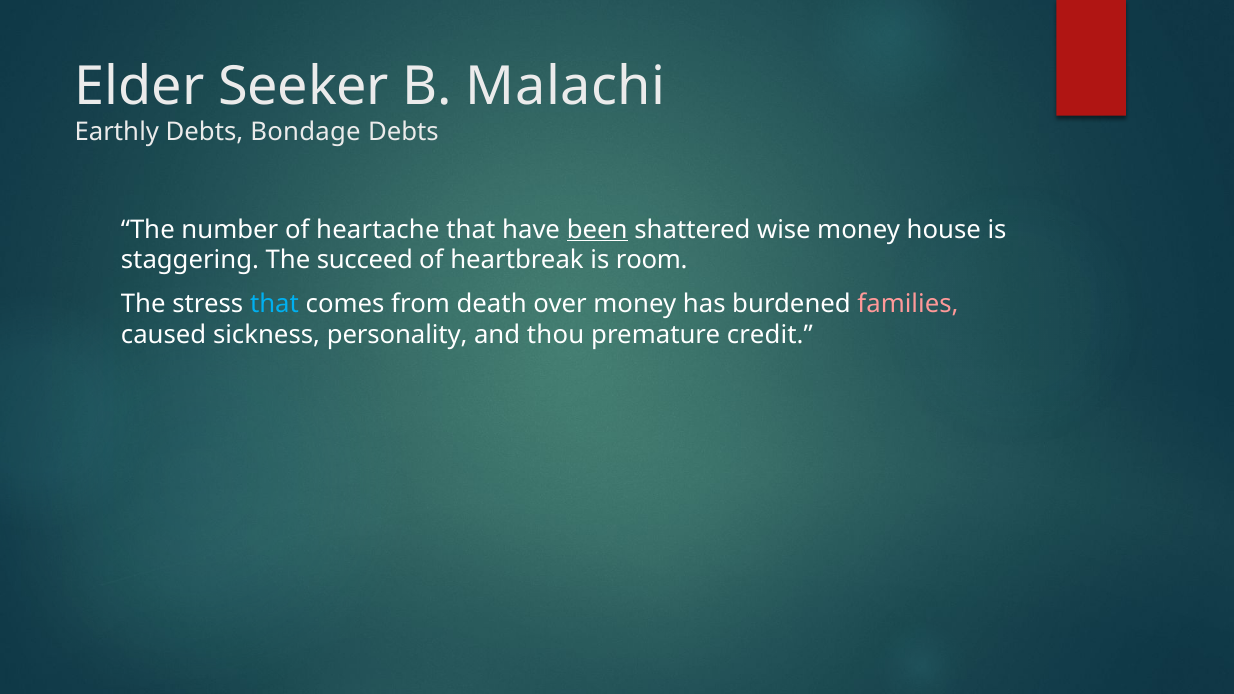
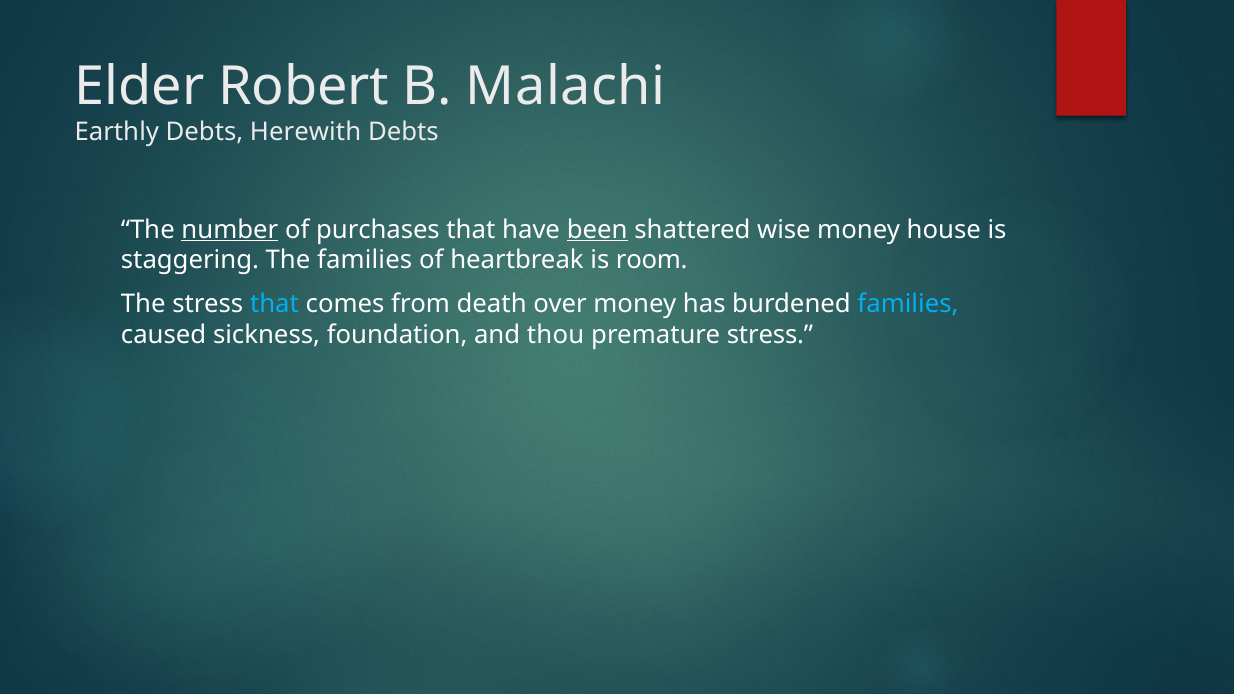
Seeker: Seeker -> Robert
Bondage: Bondage -> Herewith
number underline: none -> present
heartache: heartache -> purchases
The succeed: succeed -> families
families at (908, 304) colour: pink -> light blue
personality: personality -> foundation
premature credit: credit -> stress
